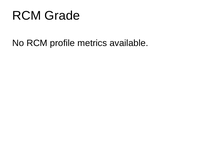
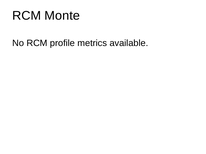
Grade: Grade -> Monte
